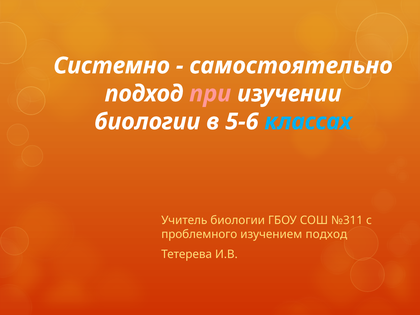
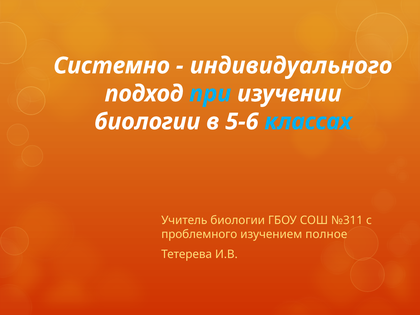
самостоятельно: самостоятельно -> индивидуального
при colour: pink -> light blue
изучением подход: подход -> полное
